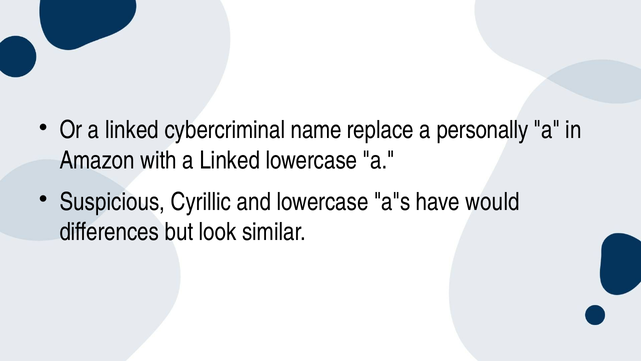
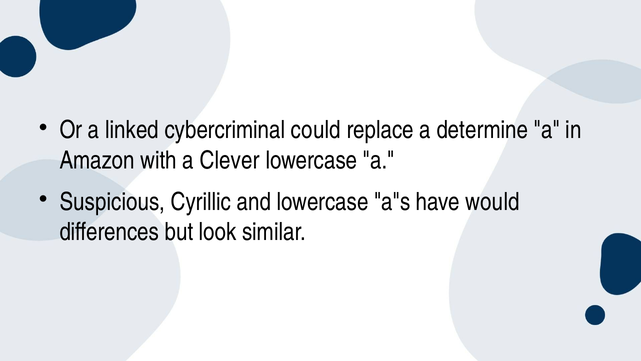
name: name -> could
personally: personally -> determine
with a Linked: Linked -> Clever
